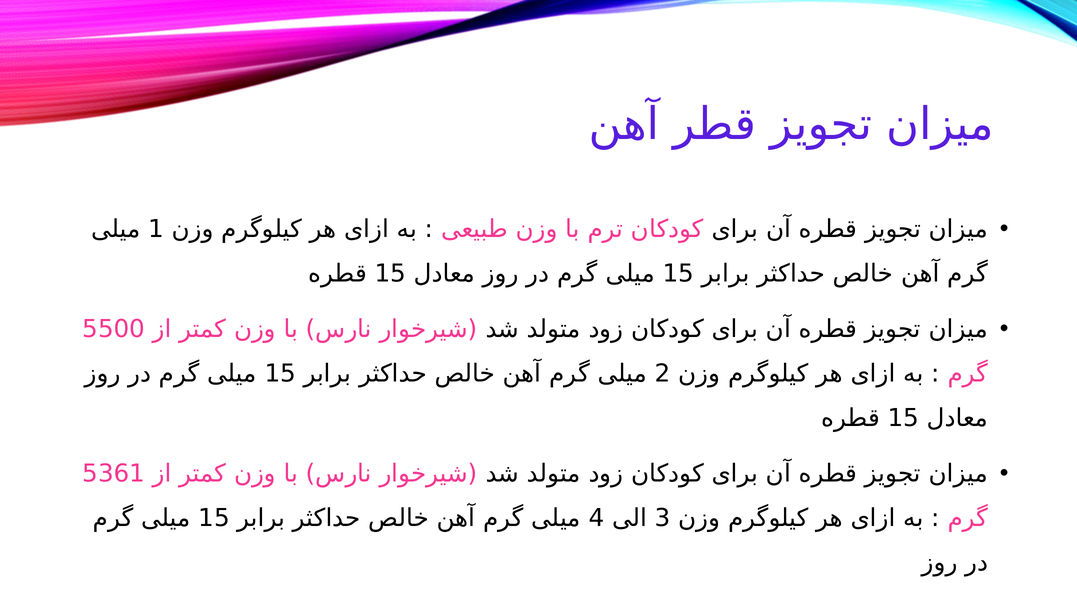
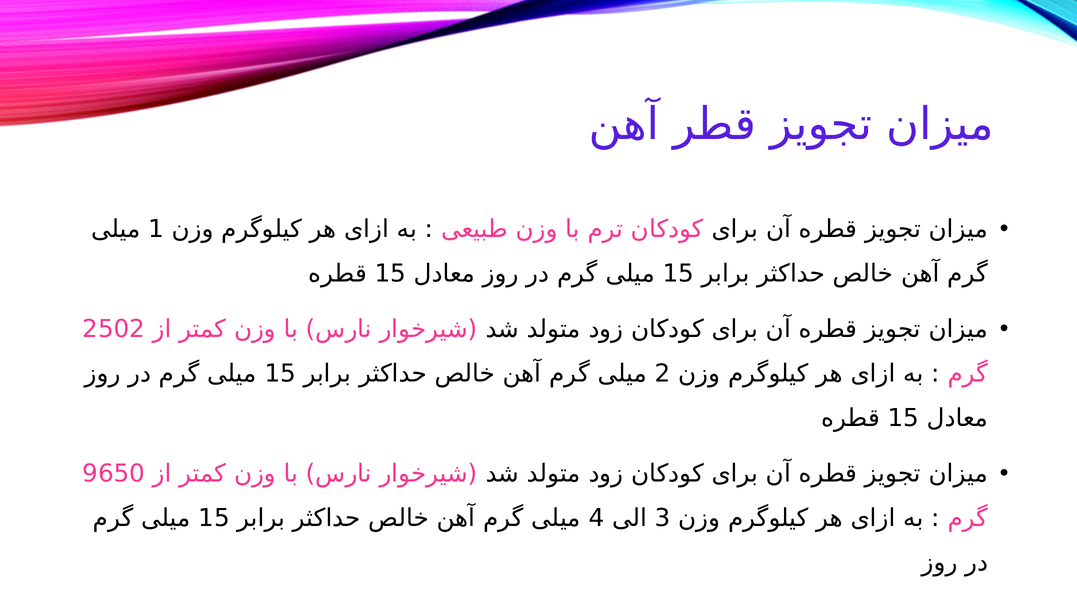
5500: 5500 -> 2502
5361: 5361 -> 9650
